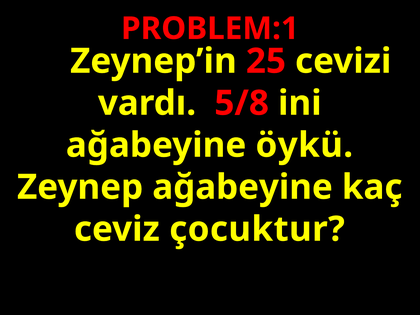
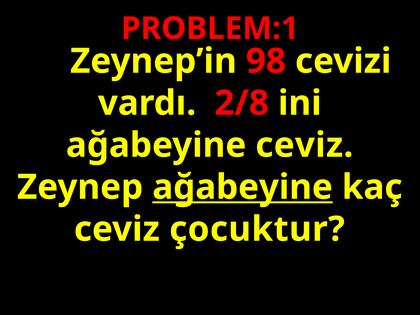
25: 25 -> 98
5/8: 5/8 -> 2/8
ağabeyine öykü: öykü -> ceviz
ağabeyine at (243, 187) underline: none -> present
